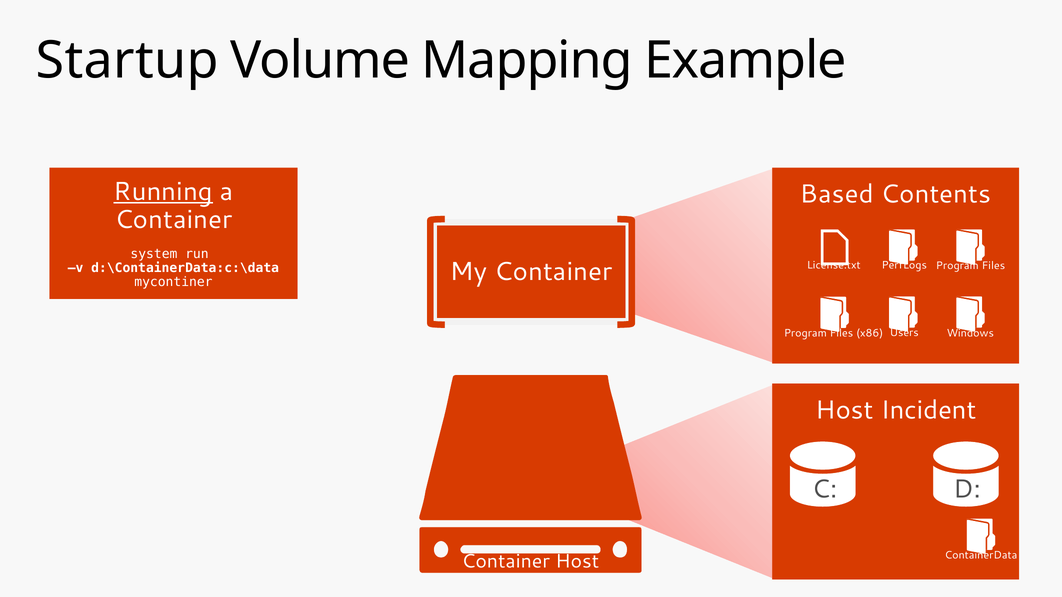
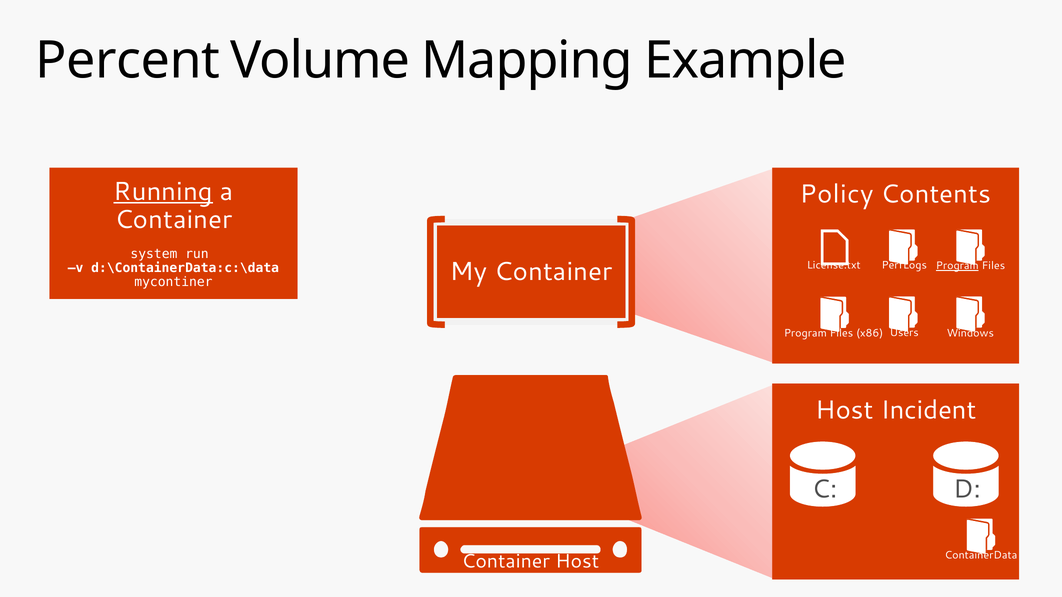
Startup: Startup -> Percent
Based: Based -> Policy
Program at (957, 266) underline: none -> present
